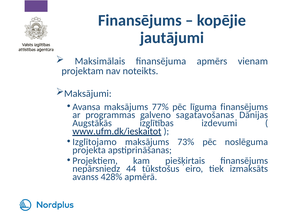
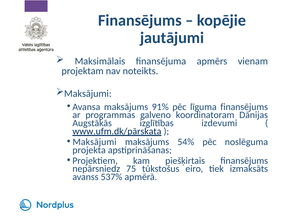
77%: 77% -> 91%
sagatavošanas: sagatavošanas -> koordinatoram
www.ufm.dk/ieskaitot: www.ufm.dk/ieskaitot -> www.ufm.dk/pārskata
Izglītojamo at (95, 142): Izglītojamo -> Maksājumi
73%: 73% -> 54%
44: 44 -> 75
428%: 428% -> 537%
